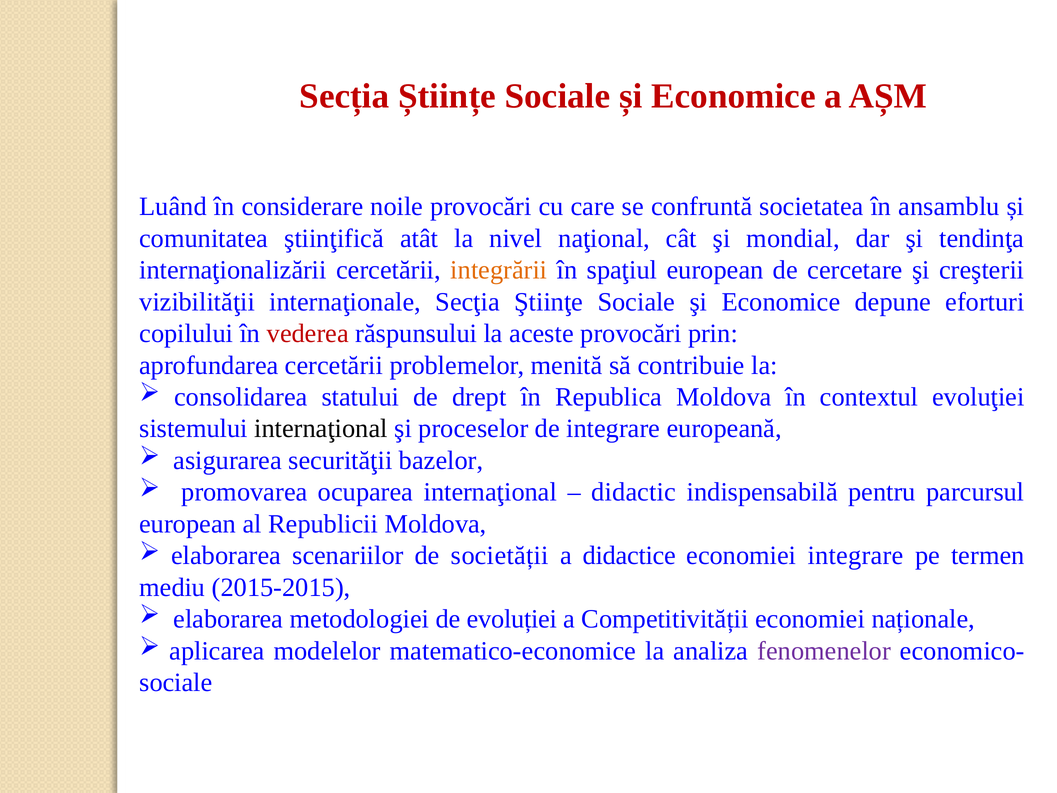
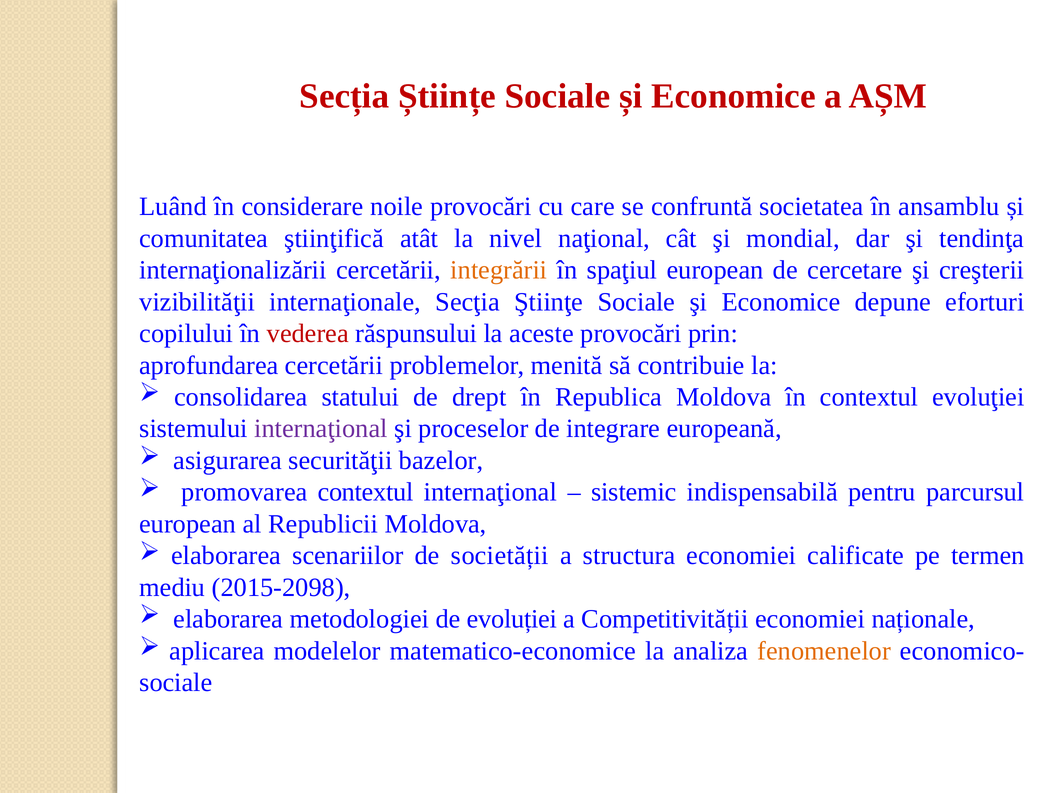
internaţional at (321, 429) colour: black -> purple
promovarea ocuparea: ocuparea -> contextul
didactic: didactic -> sistemic
didactice: didactice -> structura
economiei integrare: integrare -> calificate
2015-2015: 2015-2015 -> 2015-2098
fenomenelor colour: purple -> orange
